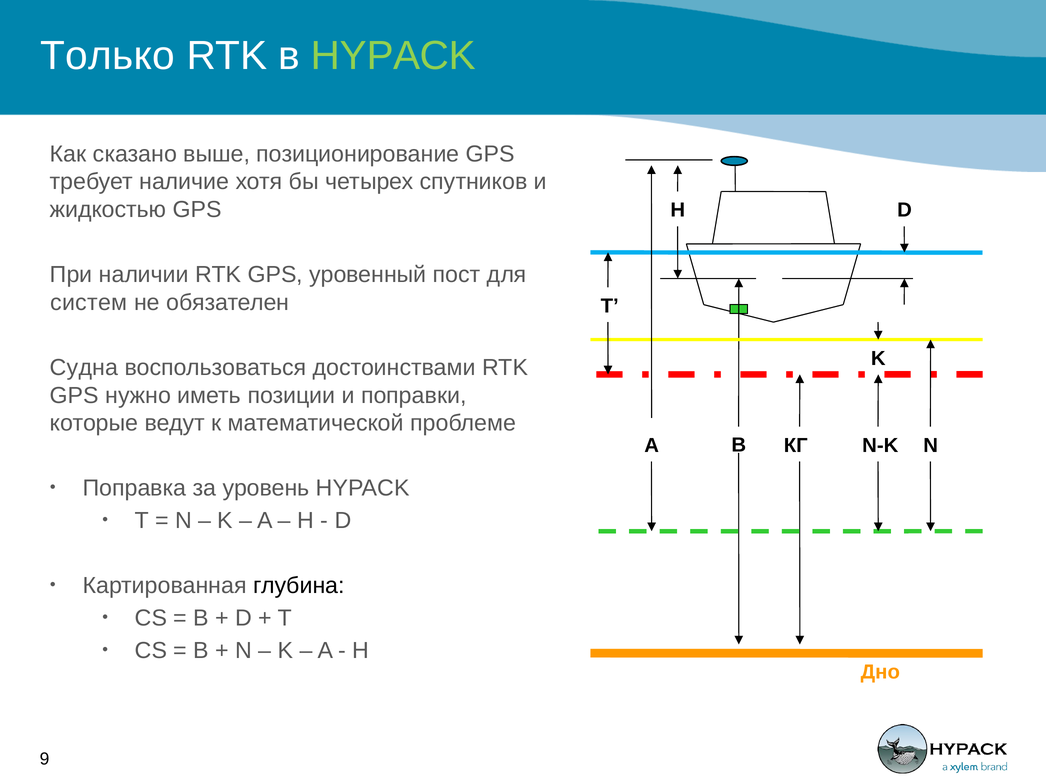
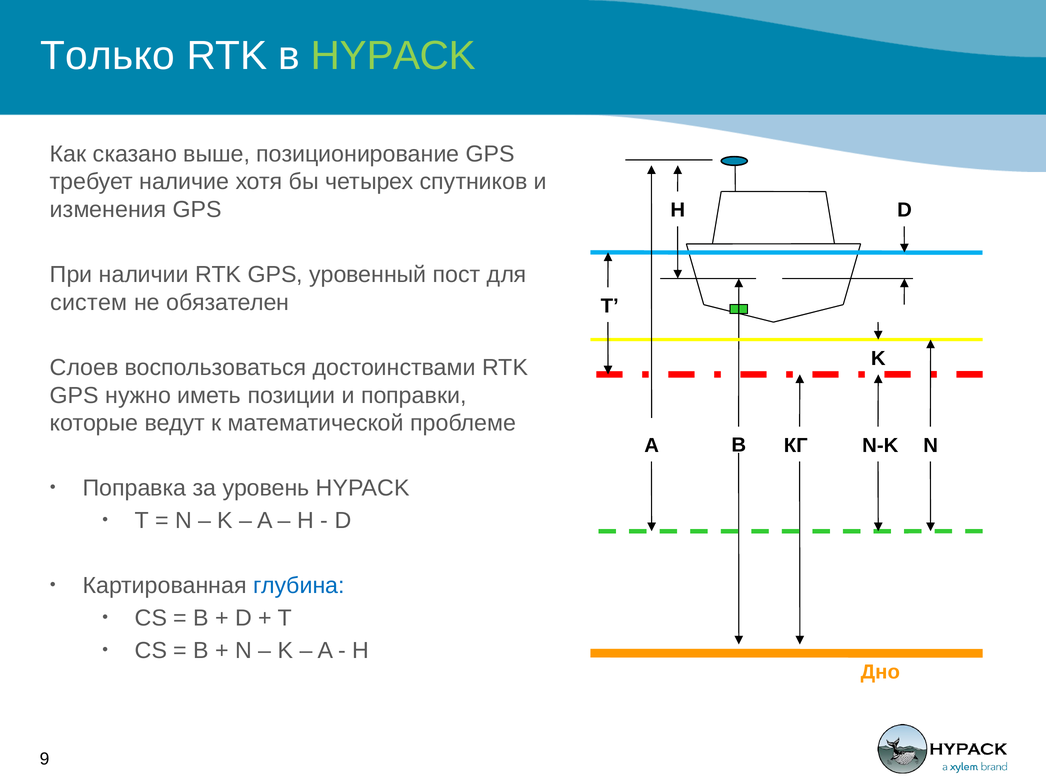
жидкостью: жидкостью -> изменения
Судна: Судна -> Слоев
глубина colour: black -> blue
